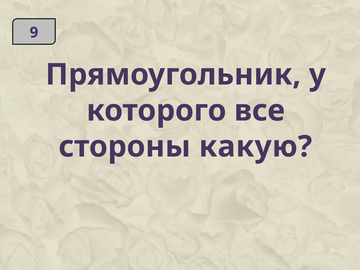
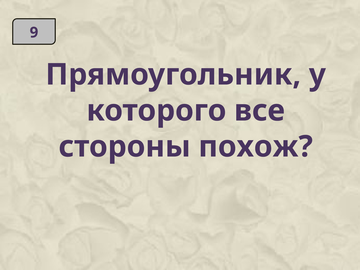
какую: какую -> похож
